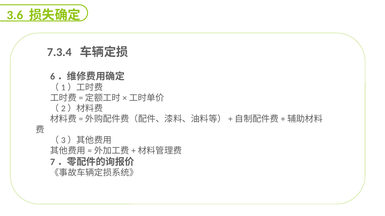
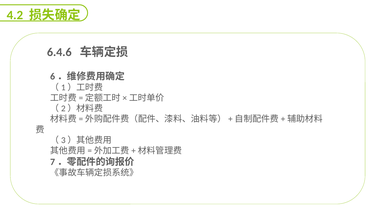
3.6: 3.6 -> 4.2
7.3.4: 7.3.4 -> 6.4.6
